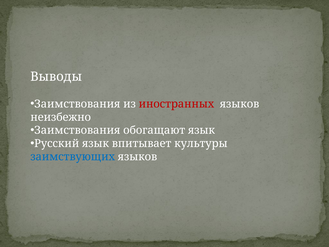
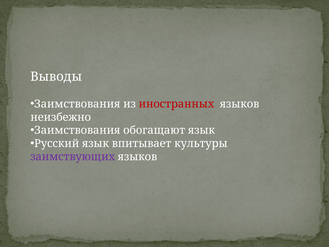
заимствующих colour: blue -> purple
